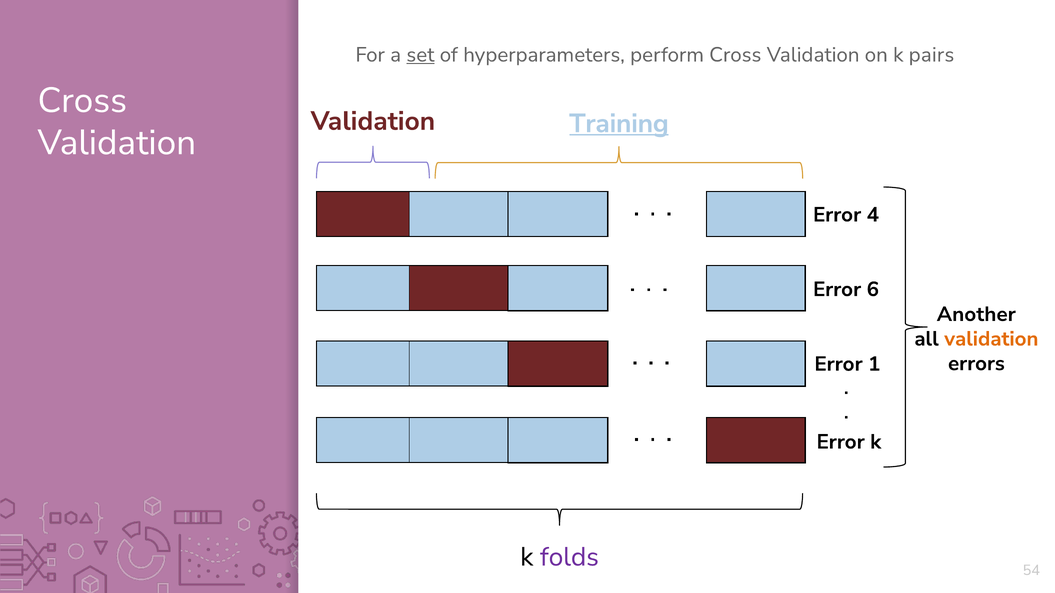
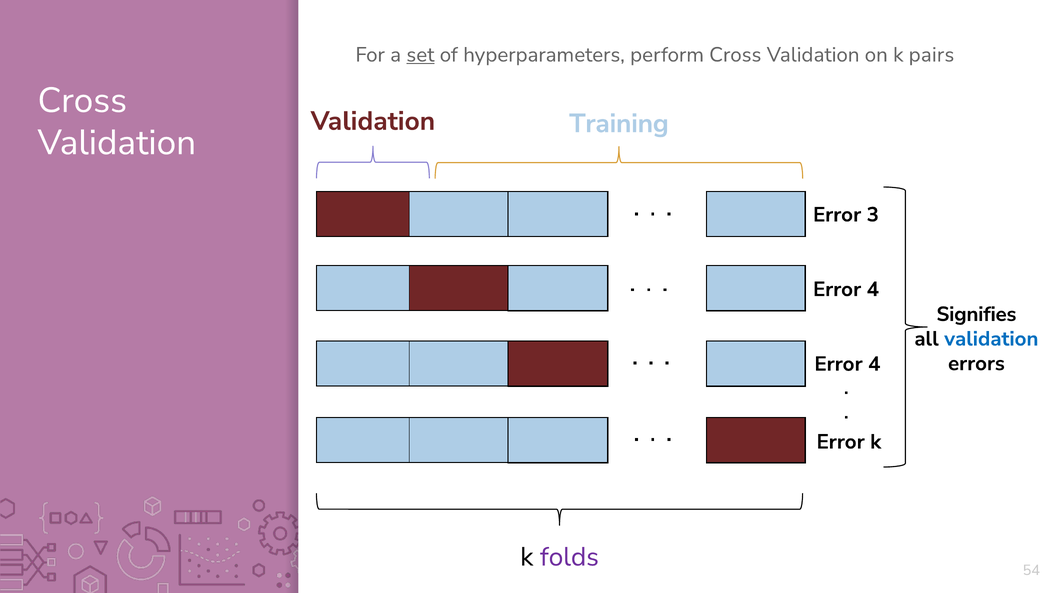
Training underline: present -> none
4: 4 -> 3
6 at (873, 290): 6 -> 4
Another: Another -> Signifies
validation at (991, 339) colour: orange -> blue
1 at (874, 364): 1 -> 4
